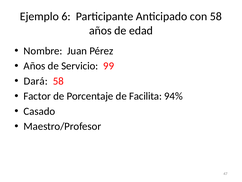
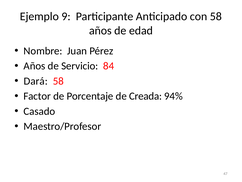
6: 6 -> 9
99: 99 -> 84
Facilita: Facilita -> Creada
